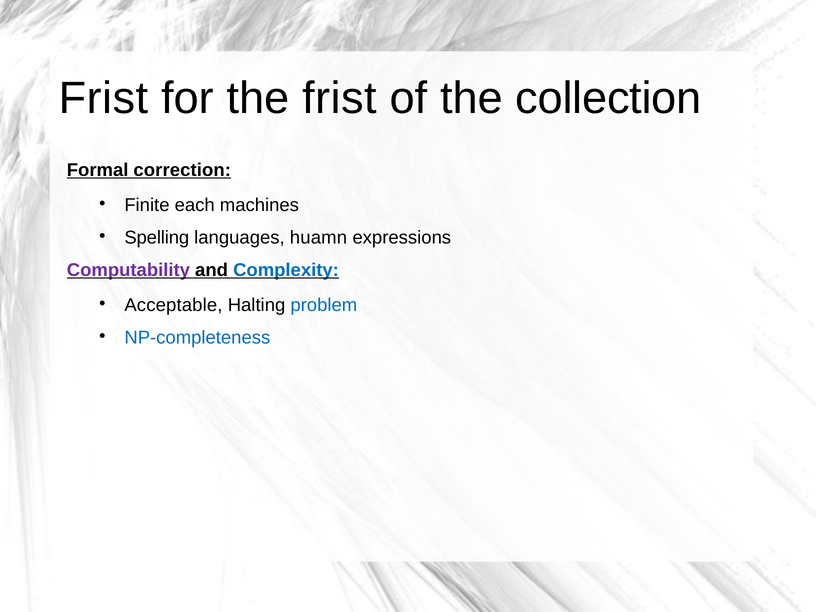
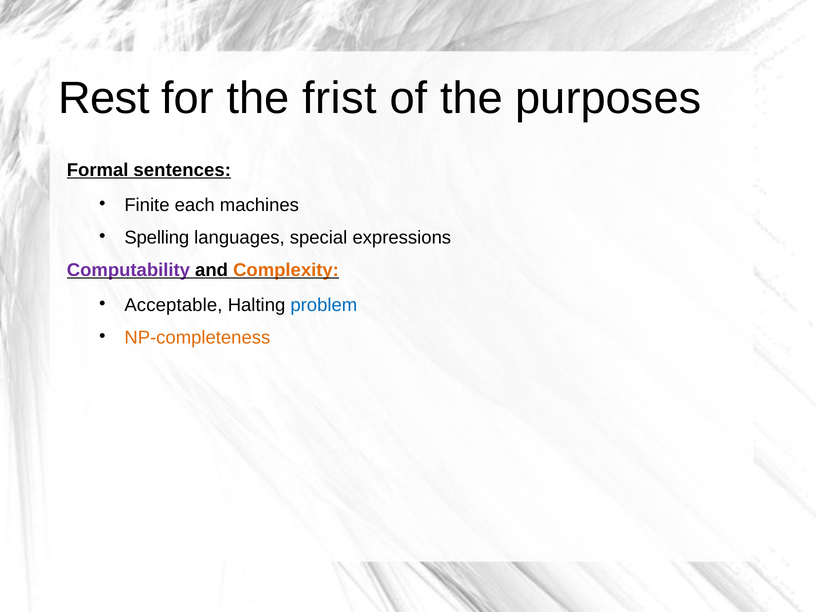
Frist at (103, 99): Frist -> Rest
collection: collection -> purposes
correction: correction -> sentences
huamn: huamn -> special
Complexity colour: blue -> orange
NP-completeness colour: blue -> orange
